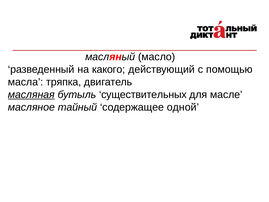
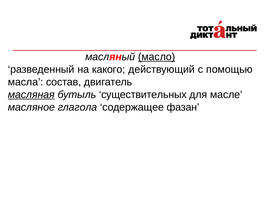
масло underline: none -> present
тряпка: тряпка -> состав
тайный: тайный -> глагола
одной: одной -> фазан
